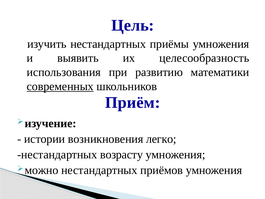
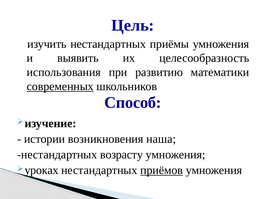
Приём: Приём -> Способ
легко: легко -> наша
можно: можно -> уроках
приёмов underline: none -> present
